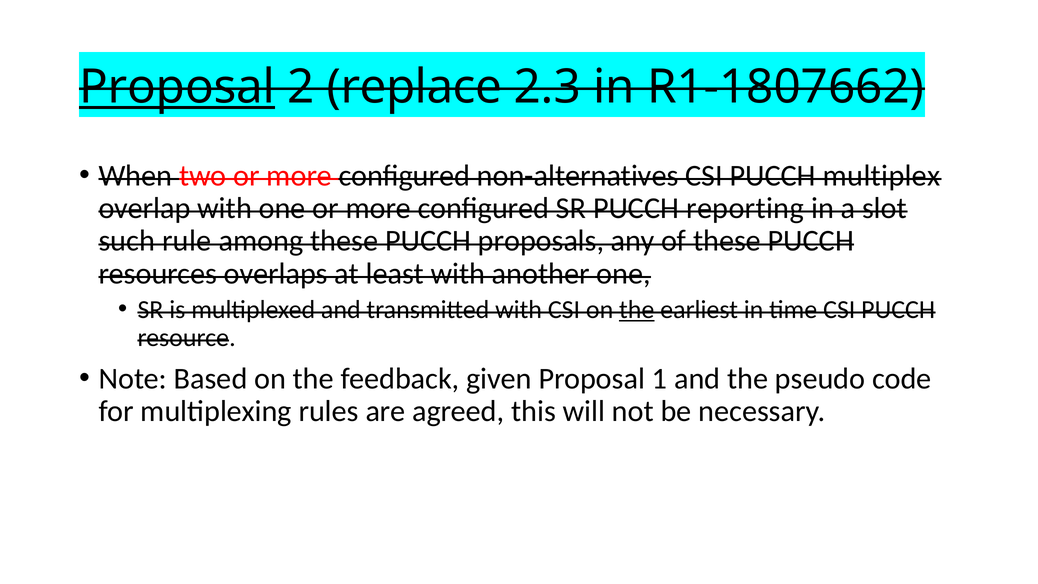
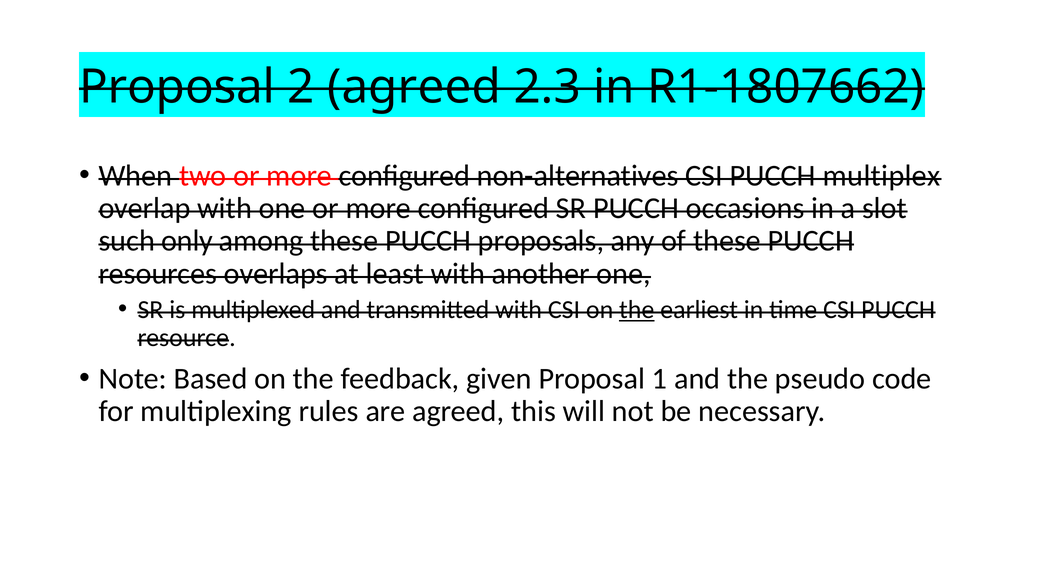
Proposal at (177, 87) underline: present -> none
2 replace: replace -> agreed
reporting: reporting -> occasions
rule: rule -> only
